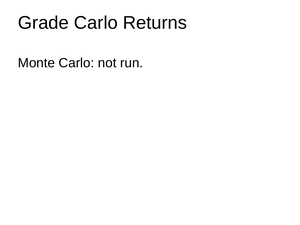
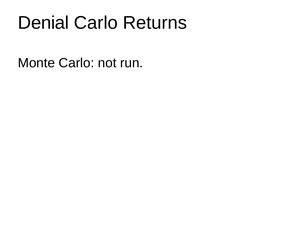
Grade: Grade -> Denial
